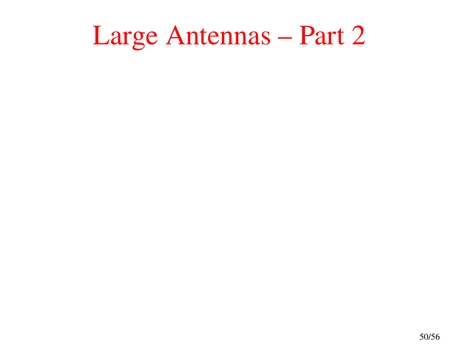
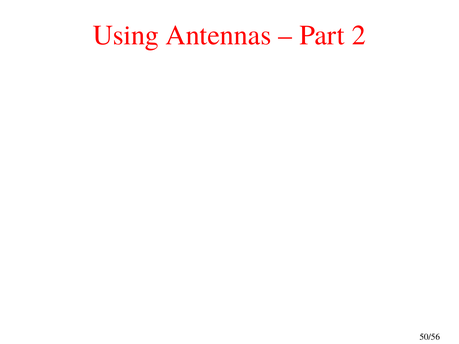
Large: Large -> Using
